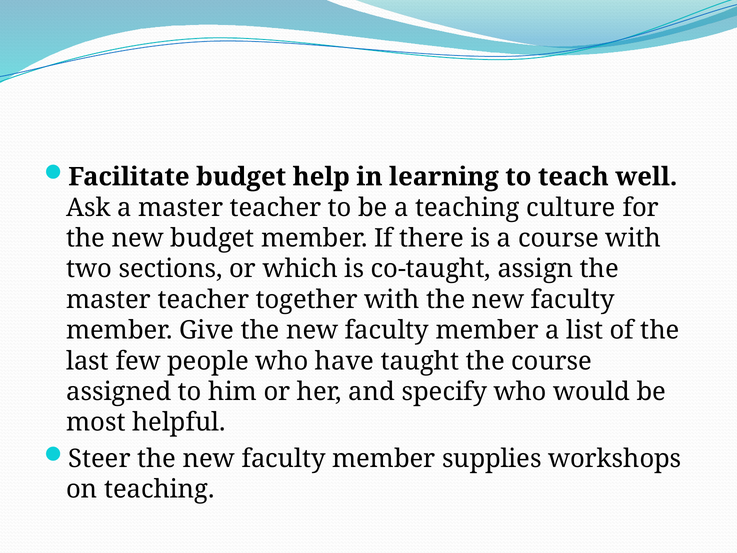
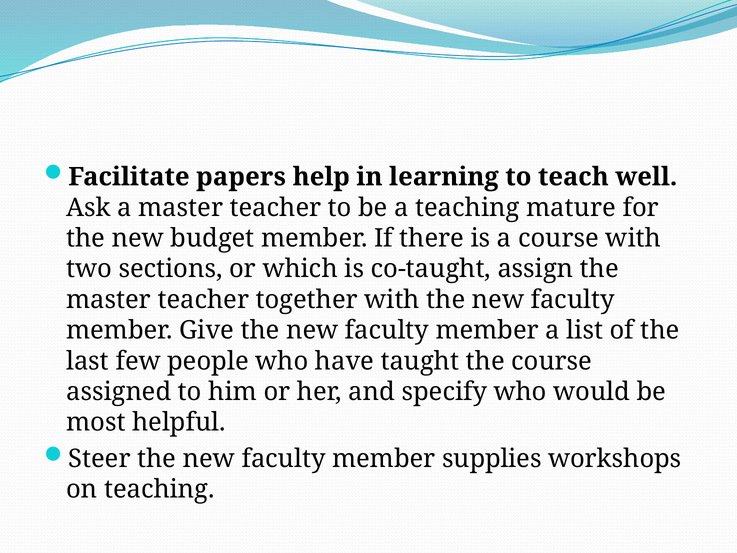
Facilitate budget: budget -> papers
culture: culture -> mature
